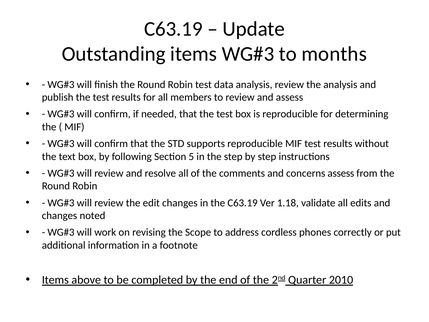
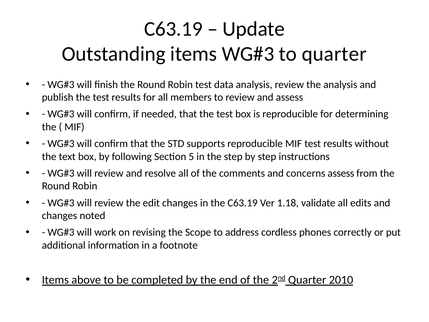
to months: months -> quarter
